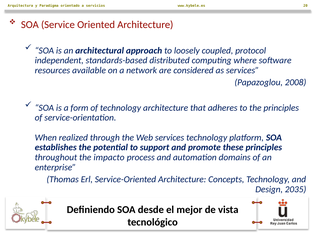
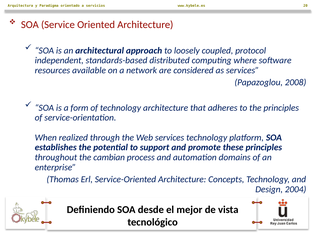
impacto: impacto -> cambian
2035: 2035 -> 2004
